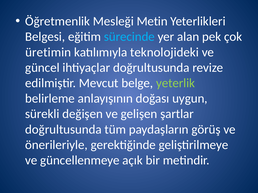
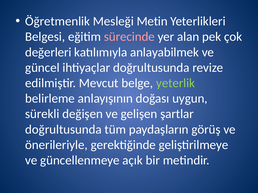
sürecinde colour: light blue -> pink
üretimin: üretimin -> değerleri
teknolojideki: teknolojideki -> anlayabilmek
